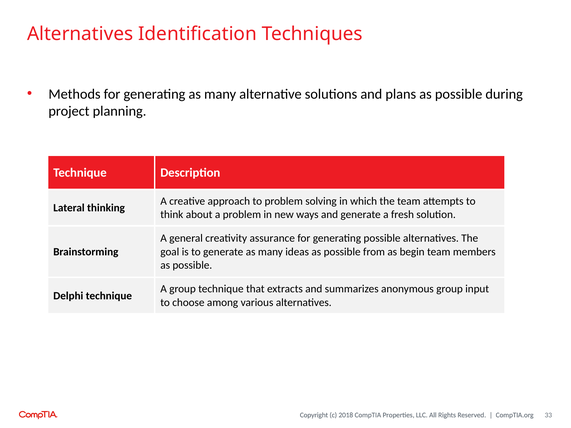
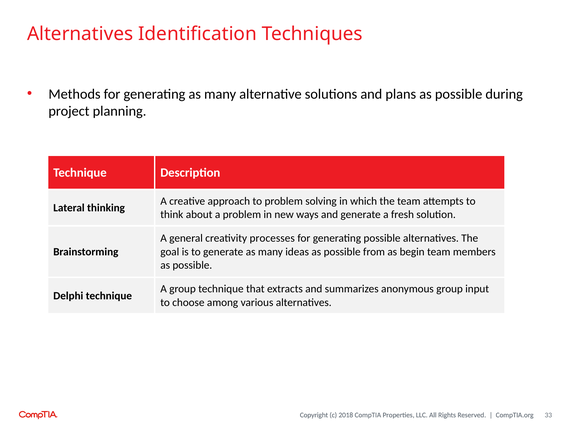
assurance: assurance -> processes
